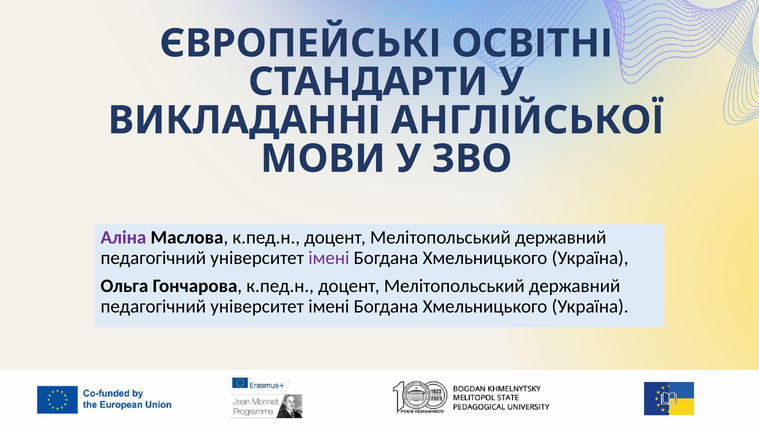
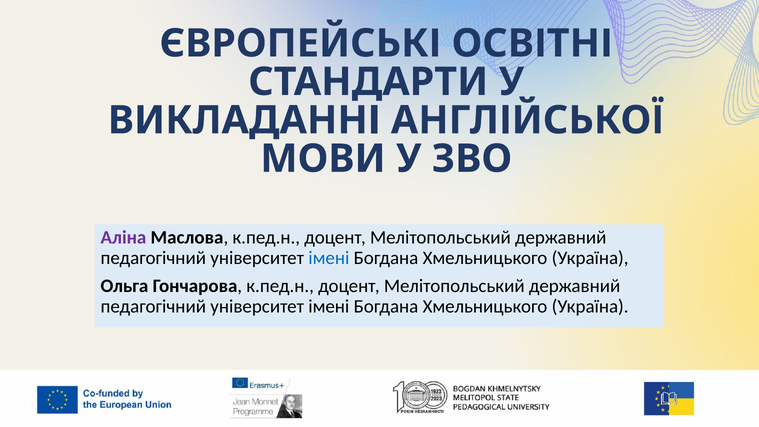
імені at (329, 258) colour: purple -> blue
